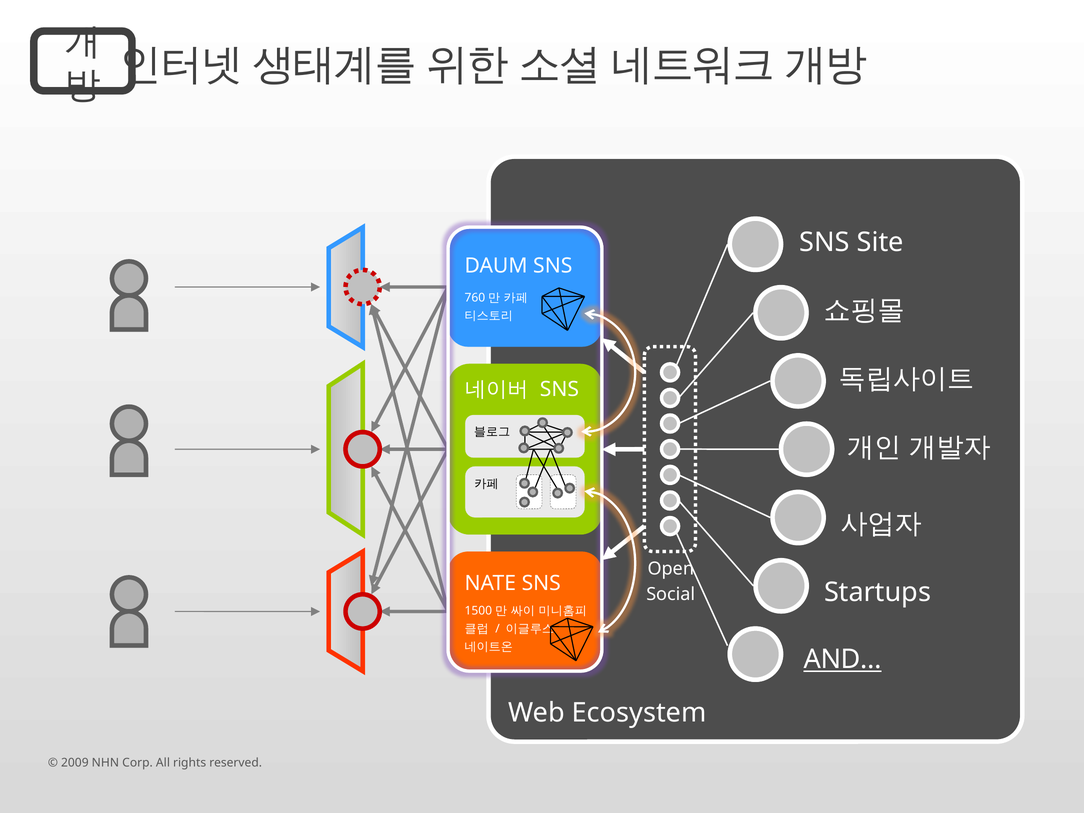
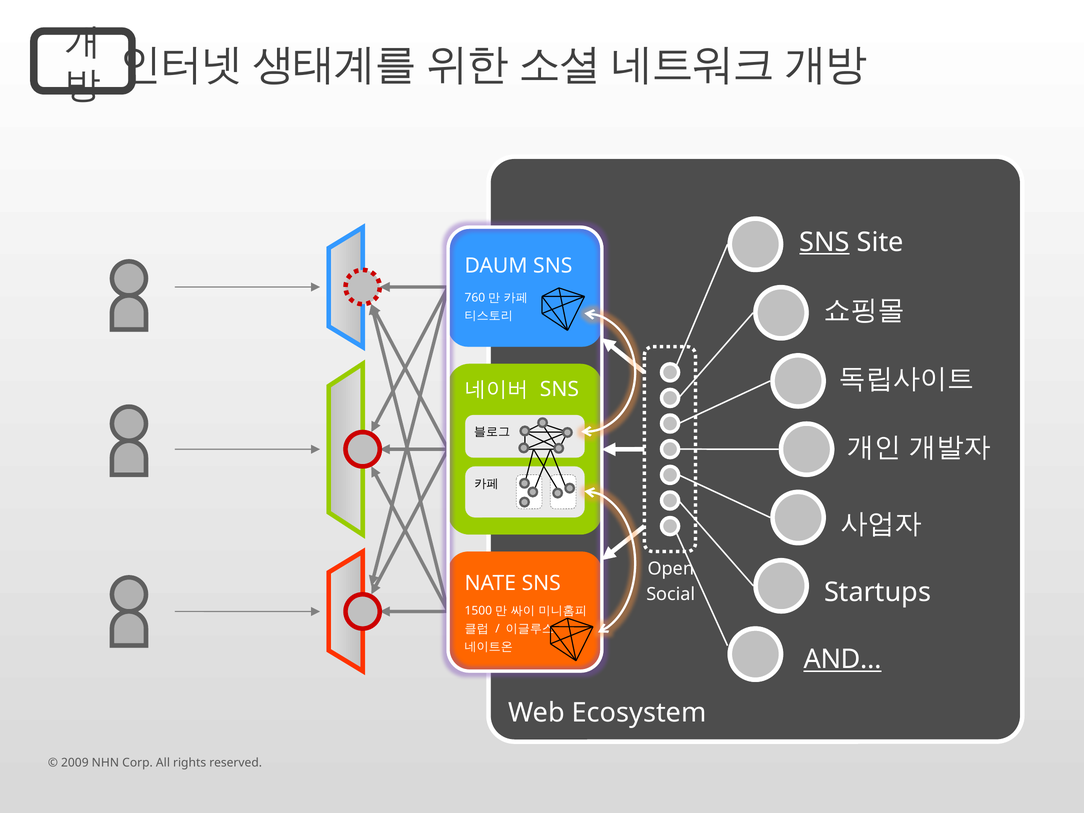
SNS at (825, 242) underline: none -> present
